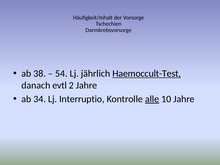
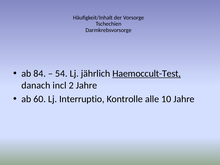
38: 38 -> 84
evtl: evtl -> incl
34: 34 -> 60
alle underline: present -> none
